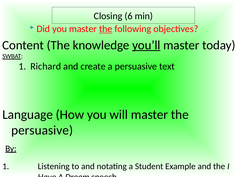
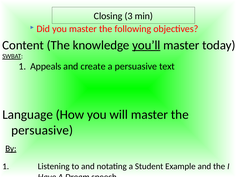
6: 6 -> 3
the at (106, 29) underline: present -> none
Richard: Richard -> Appeals
